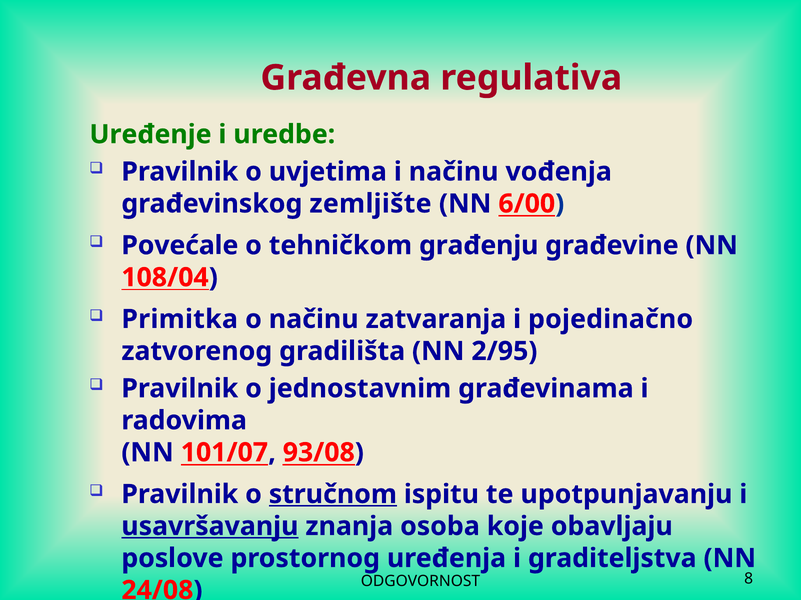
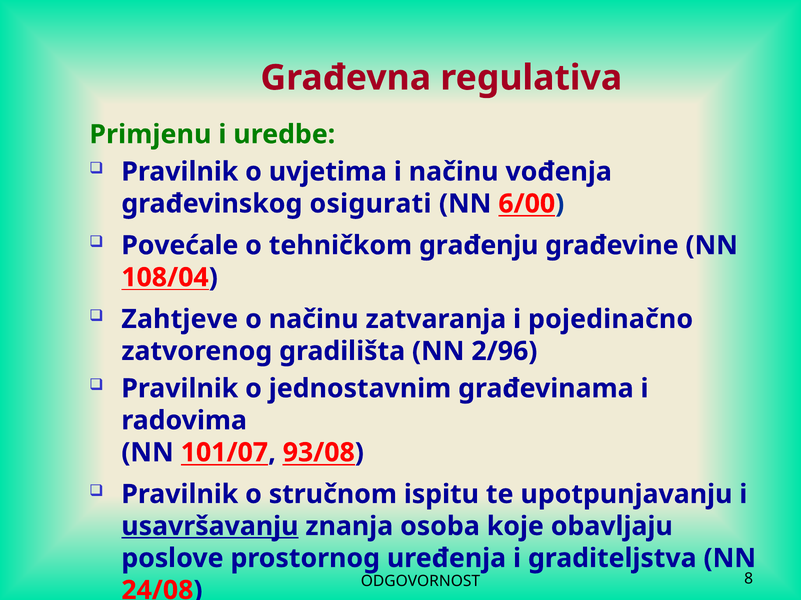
Uređenje: Uređenje -> Primjenu
zemljište: zemljište -> osigurati
Primitka: Primitka -> Zahtjeve
2/95: 2/95 -> 2/96
stručnom underline: present -> none
